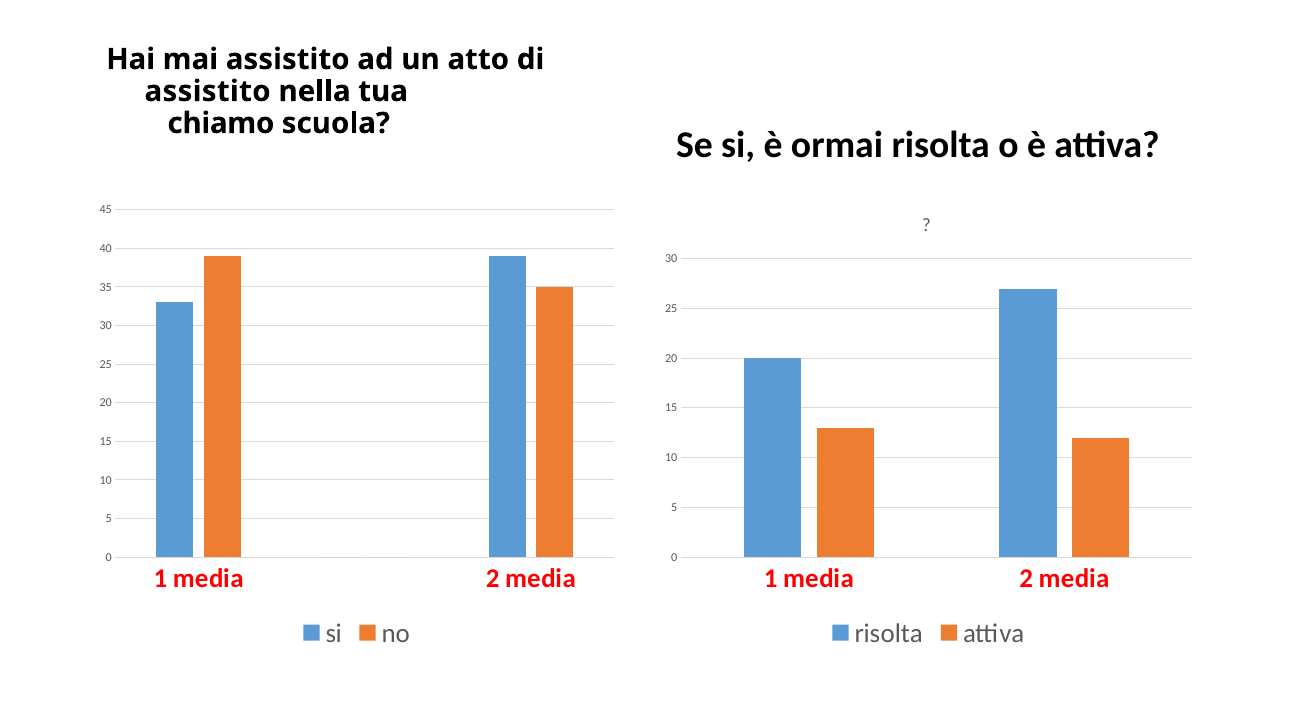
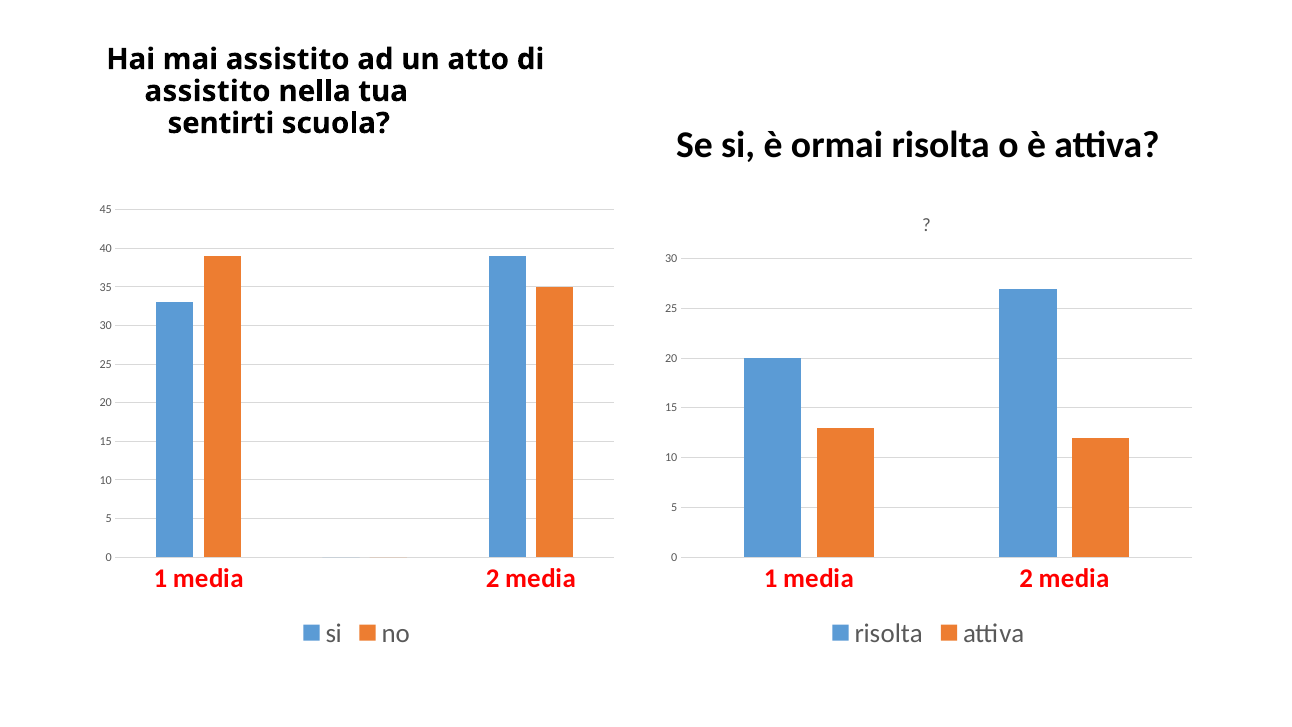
chiamo: chiamo -> sentirti
